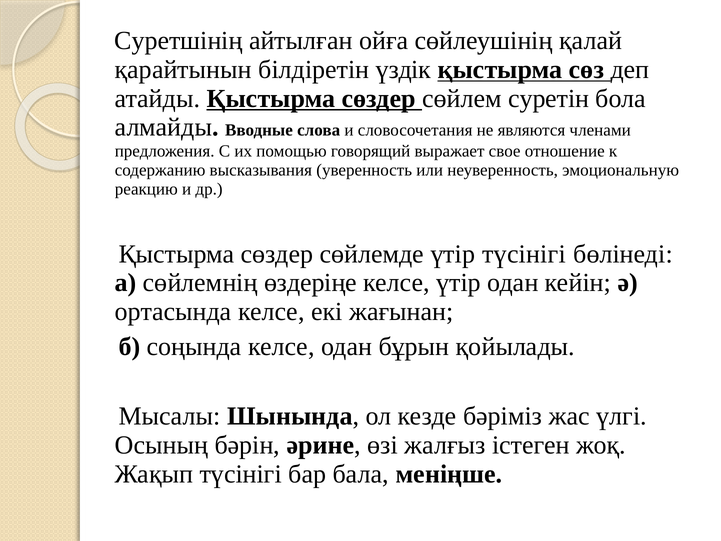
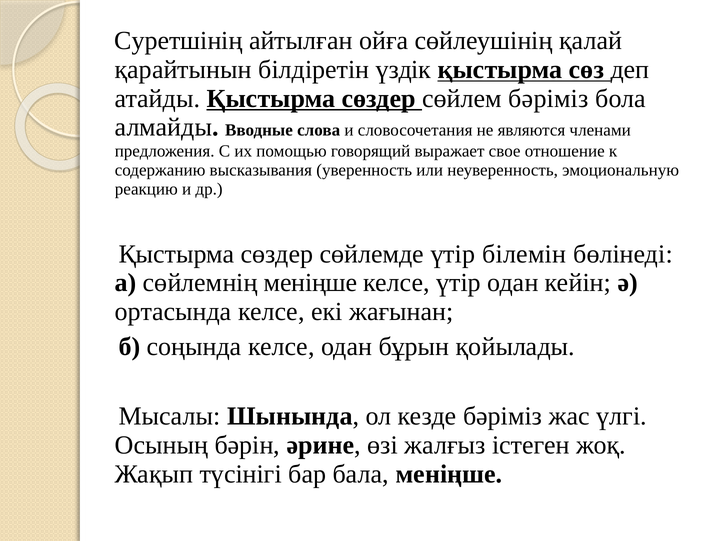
сөйлем суретін: суретін -> бәріміз
үтір түсінігі: түсінігі -> білемін
сөйлемнің өздеріңе: өздеріңе -> меніңше
